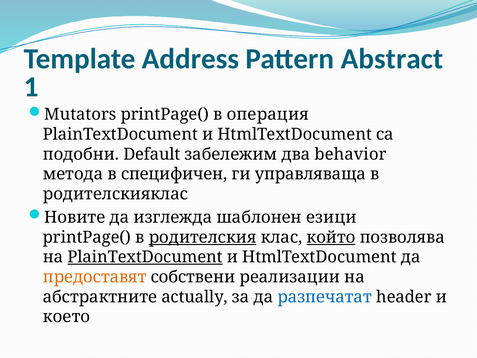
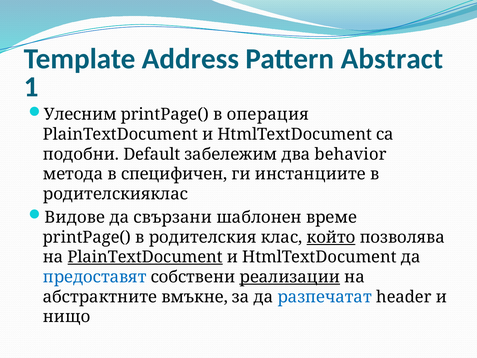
Mutators: Mutators -> Улесним
управляваща: управляваща -> инстанциите
Новите: Новите -> Видове
изглежда: изглежда -> свързани
езици: езици -> време
родителския underline: present -> none
предоставят colour: orange -> blue
реализации underline: none -> present
actually: actually -> вмъкне
което: което -> нищо
